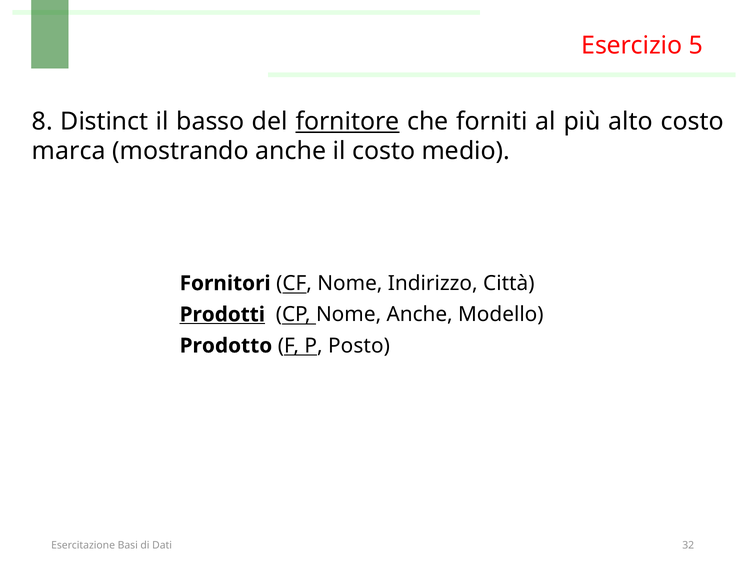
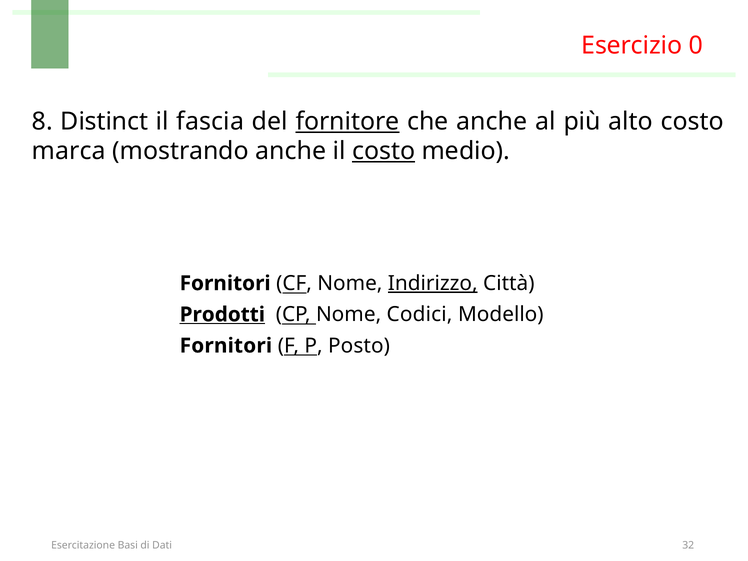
5: 5 -> 0
basso: basso -> fascia
che forniti: forniti -> anche
costo at (384, 151) underline: none -> present
Indirizzo underline: none -> present
Nome Anche: Anche -> Codici
Prodotto at (226, 346): Prodotto -> Fornitori
